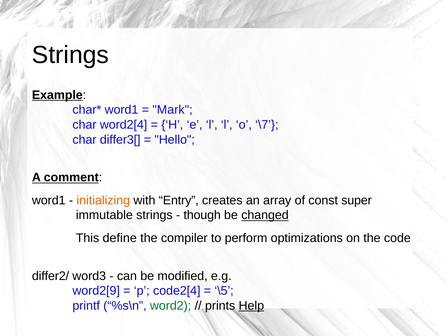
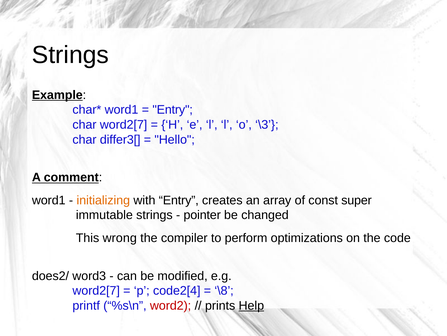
Mark at (173, 110): Mark -> Entry
char word2[4: word2[4 -> word2[7
\7: \7 -> \3
though: though -> pointer
changed underline: present -> none
define: define -> wrong
differ2/: differ2/ -> does2/
word2[9 at (96, 290): word2[9 -> word2[7
\5: \5 -> \8
word2 colour: green -> red
